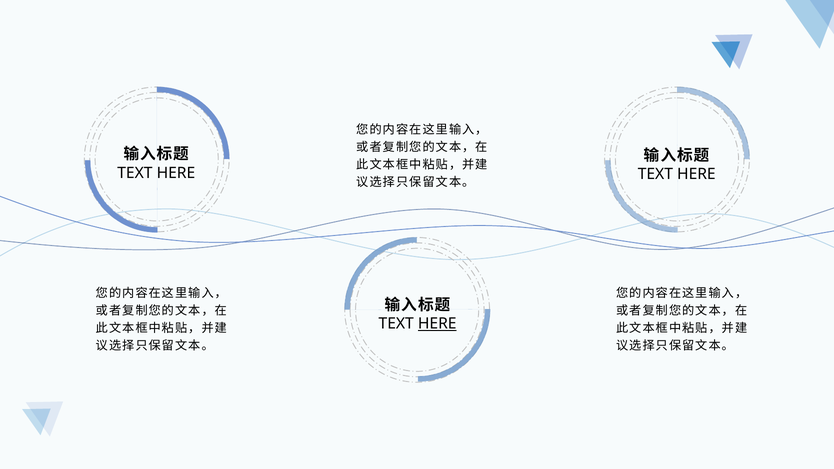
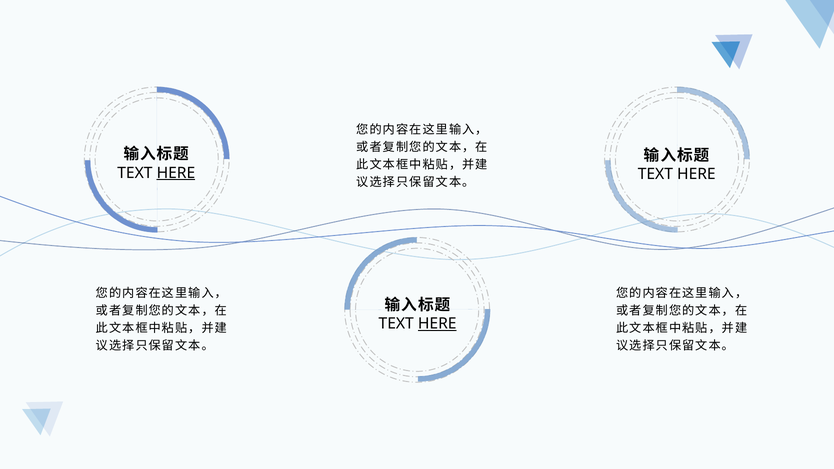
HERE at (176, 173) underline: none -> present
